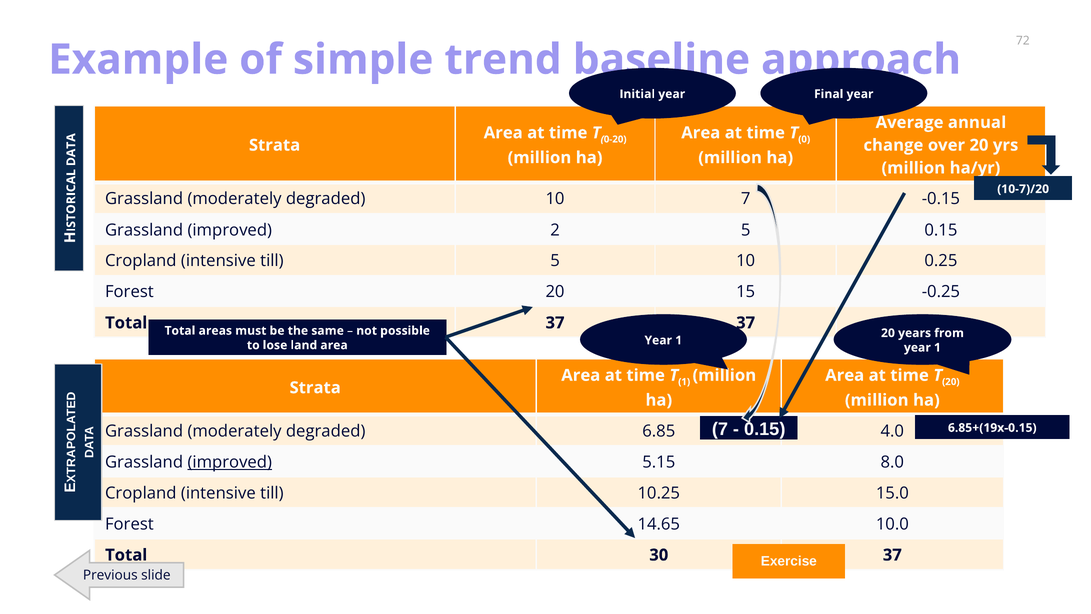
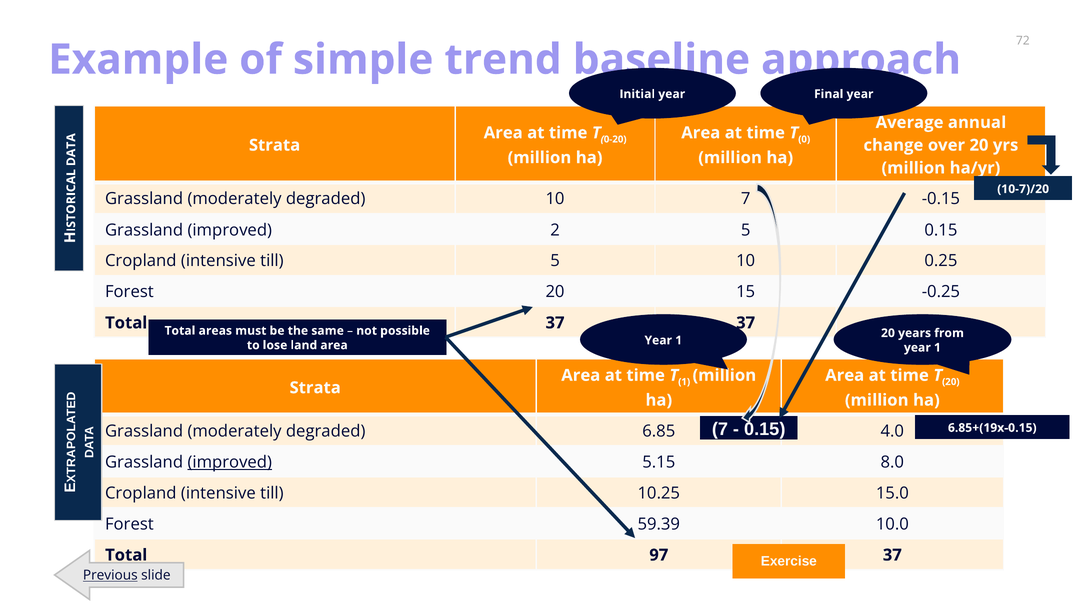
14.65: 14.65 -> 59.39
30: 30 -> 97
Previous underline: none -> present
